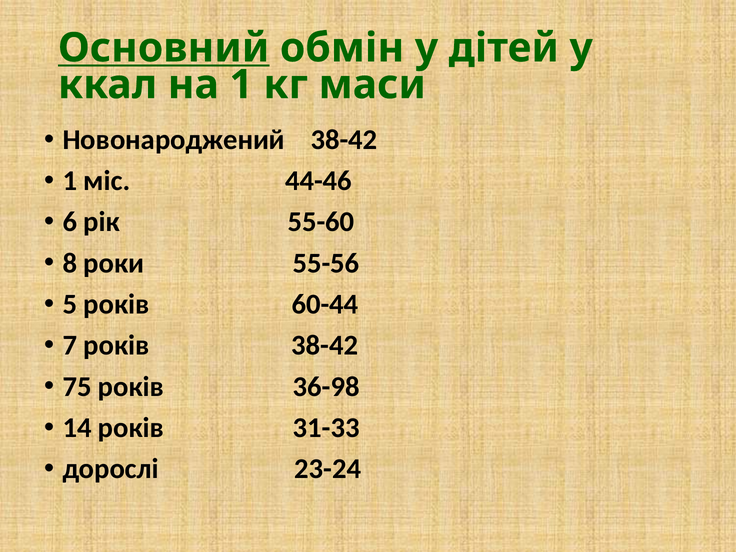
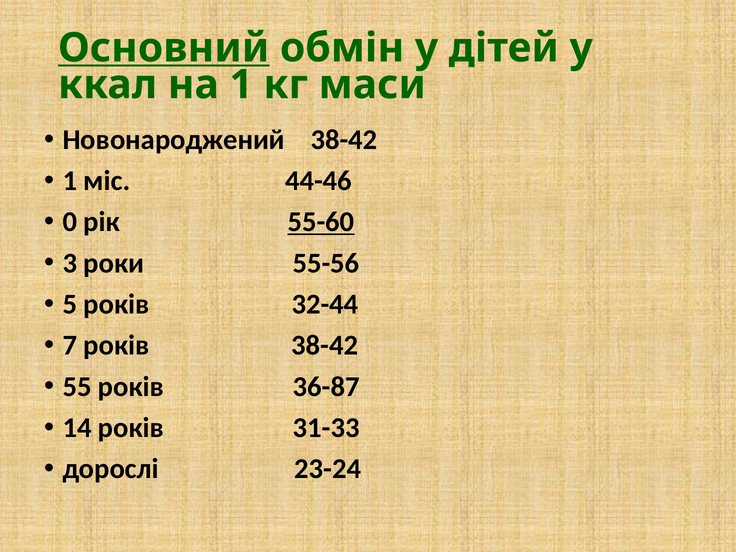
6: 6 -> 0
55-60 underline: none -> present
8: 8 -> 3
60-44: 60-44 -> 32-44
75: 75 -> 55
36-98: 36-98 -> 36-87
